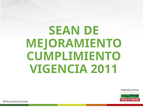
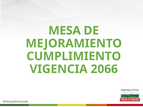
SEAN: SEAN -> MESA
2011: 2011 -> 2066
